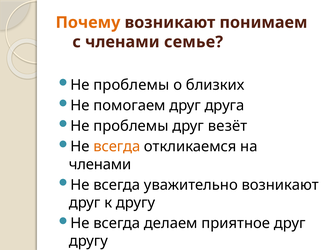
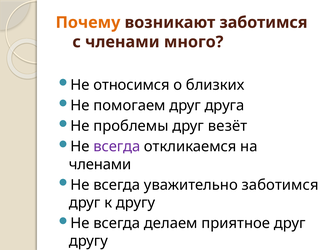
возникают понимаем: понимаем -> заботимся
семье: семье -> много
проблемы at (131, 85): проблемы -> относимся
всегда at (117, 146) colour: orange -> purple
уважительно возникают: возникают -> заботимся
